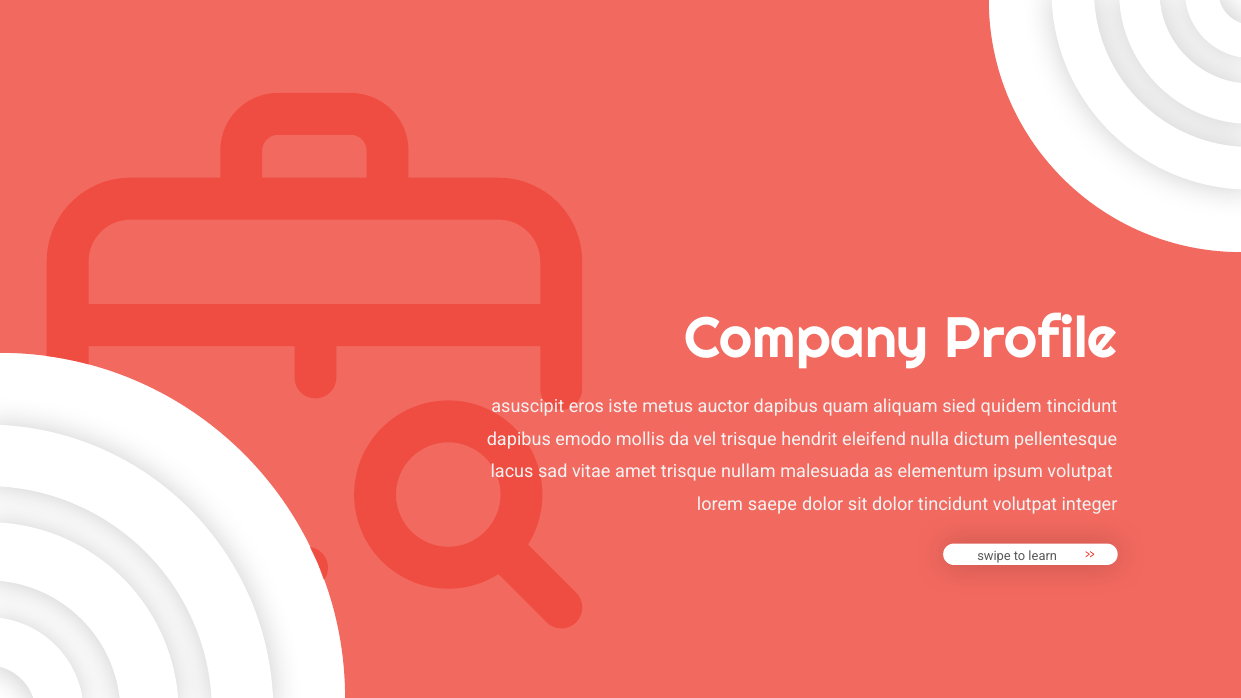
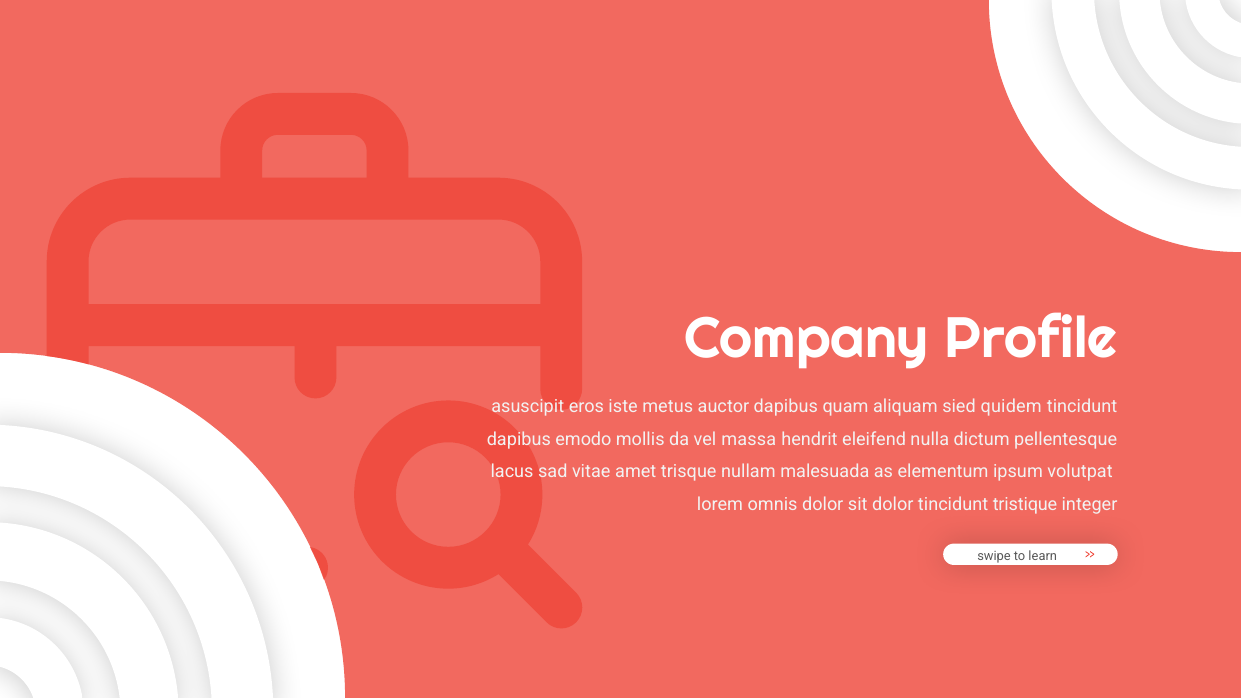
vel trisque: trisque -> massa
saepe: saepe -> omnis
tincidunt volutpat: volutpat -> tristique
